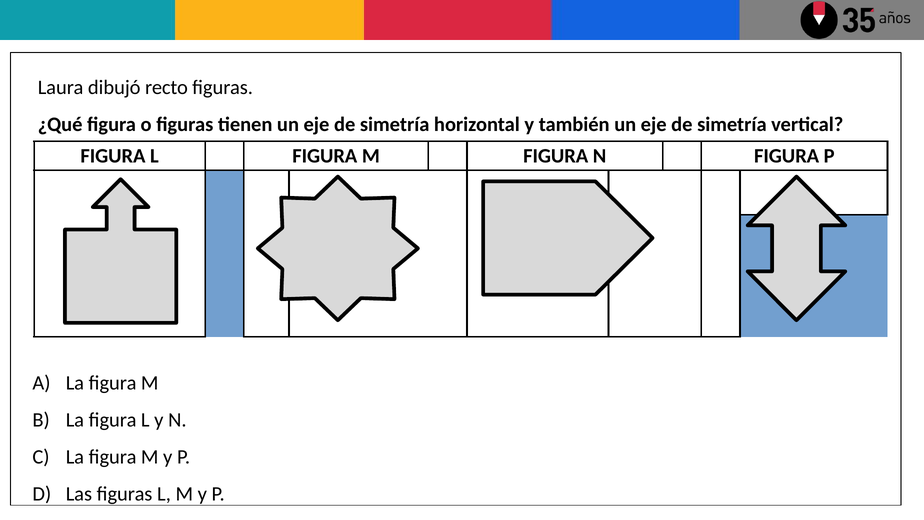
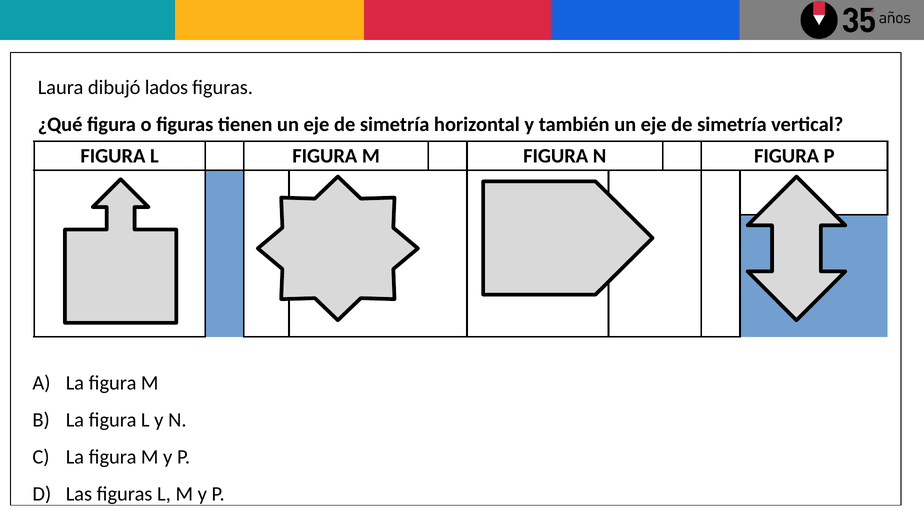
recto: recto -> lados
